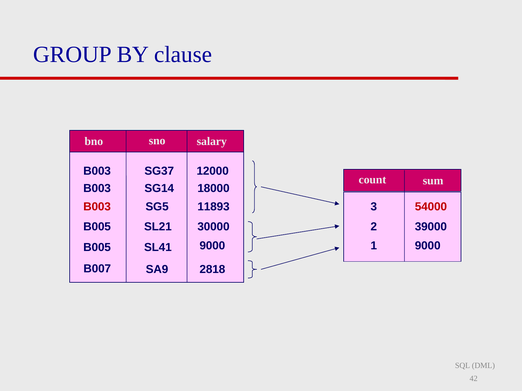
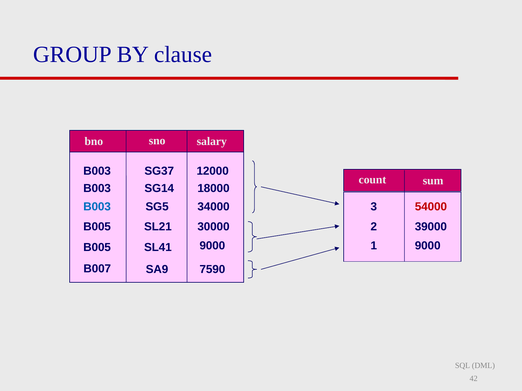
B003 at (97, 207) colour: red -> blue
11893: 11893 -> 34000
2818: 2818 -> 7590
